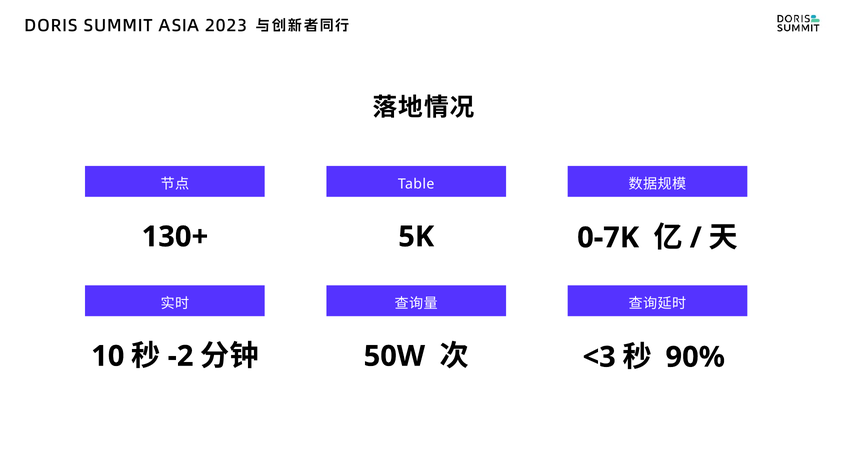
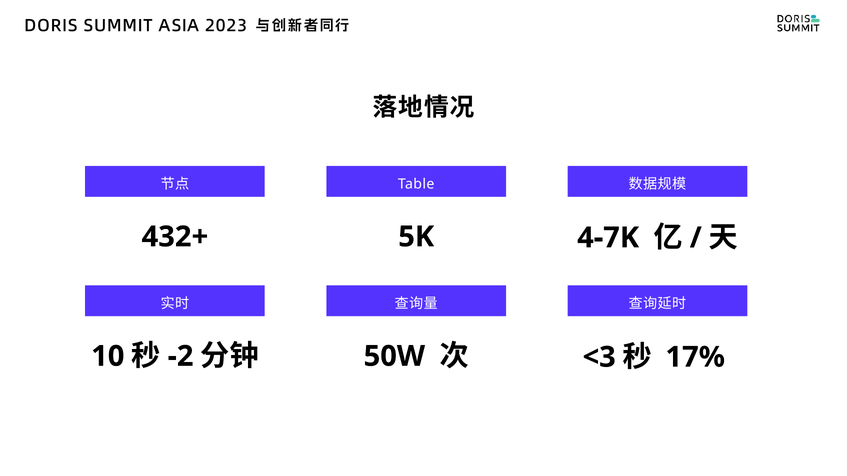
130+: 130+ -> 432+
0-7K: 0-7K -> 4-7K
90%: 90% -> 17%
